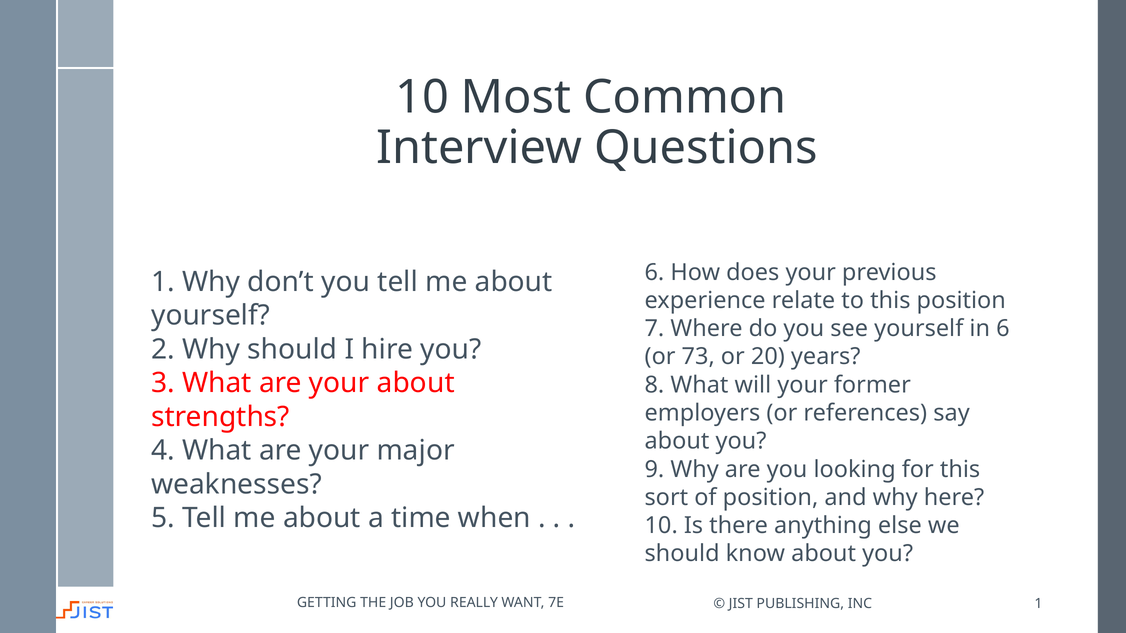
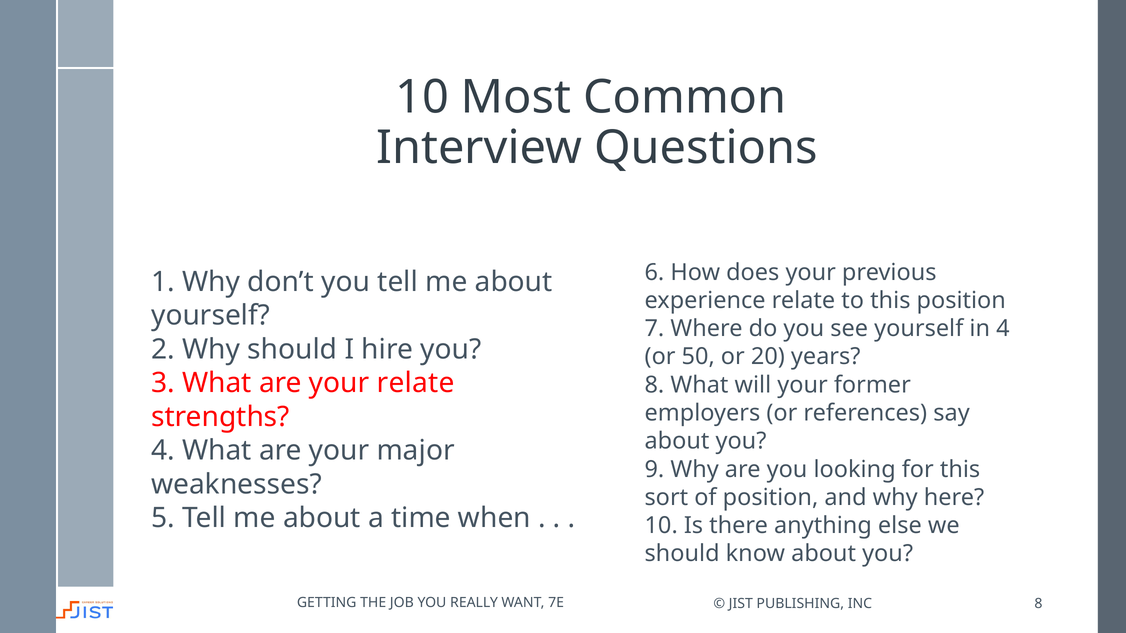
in 6: 6 -> 4
73: 73 -> 50
your about: about -> relate
INC 1: 1 -> 8
